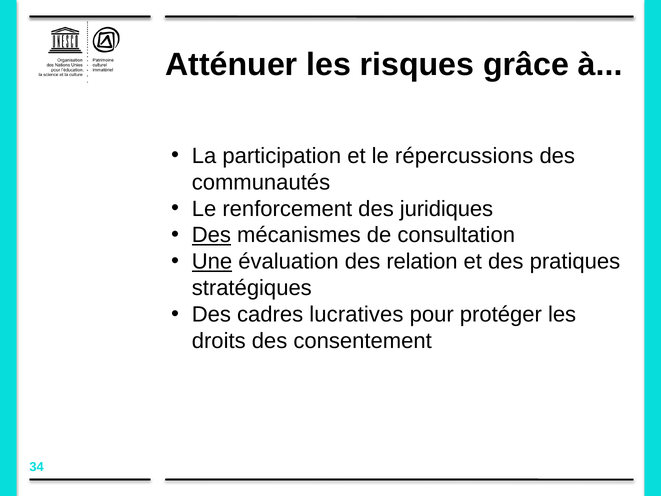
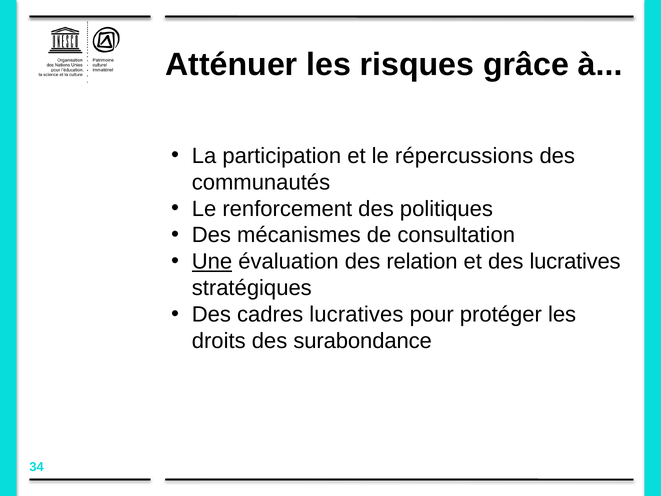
juridiques: juridiques -> politiques
Des at (211, 235) underline: present -> none
des pratiques: pratiques -> lucratives
consentement: consentement -> surabondance
